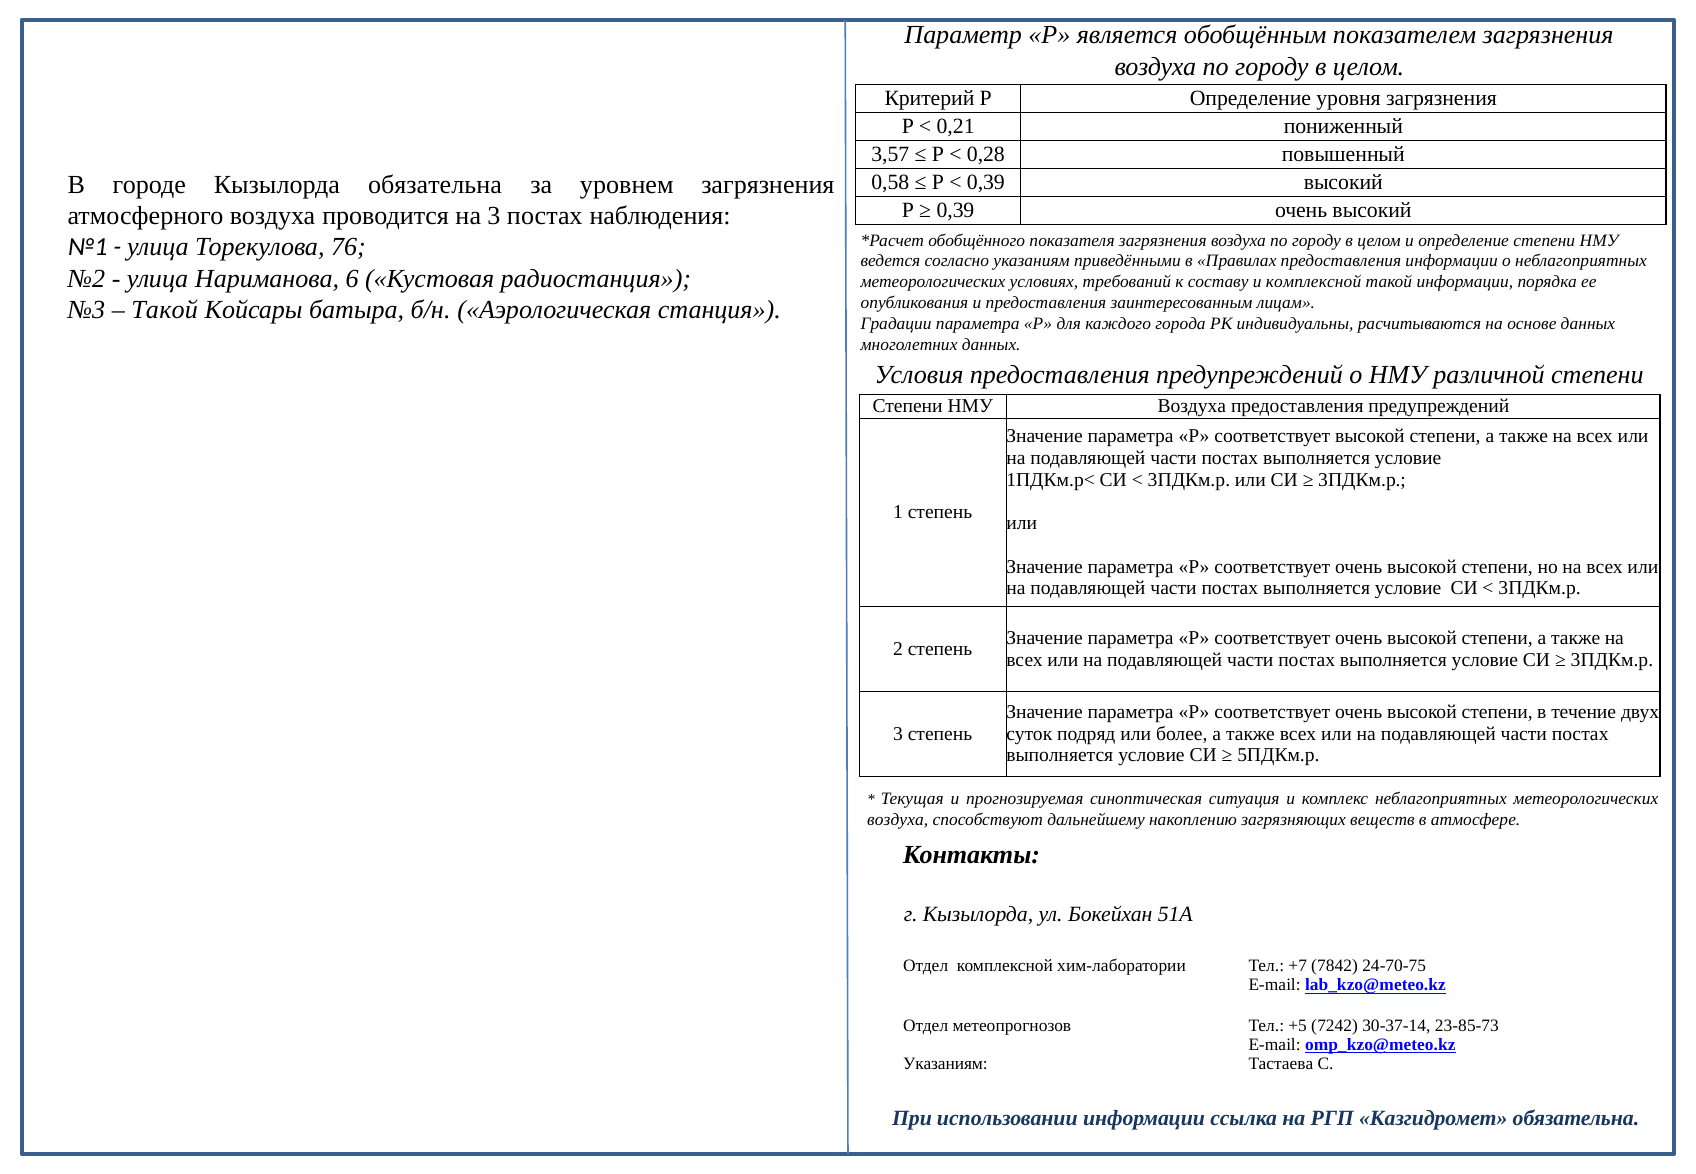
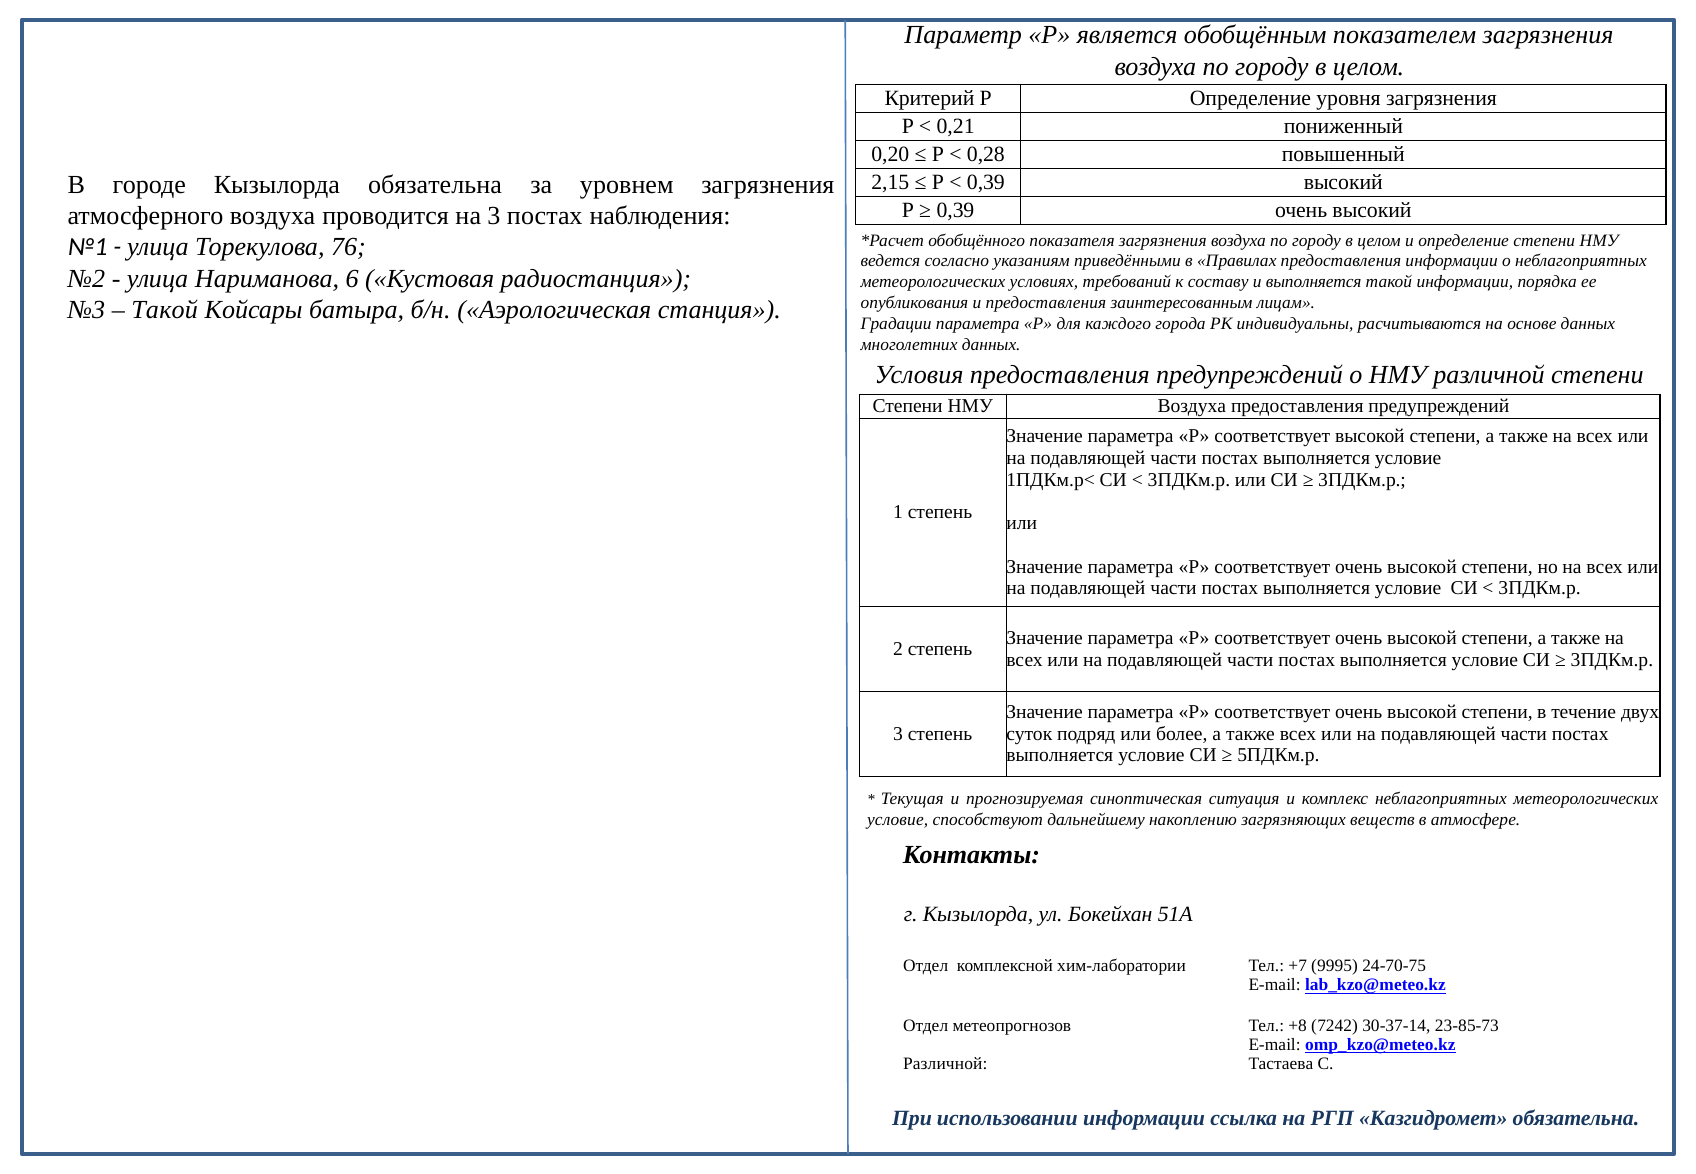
3,57: 3,57 -> 0,20
0,58: 0,58 -> 2,15
и комплексной: комплексной -> выполняется
воздуха at (898, 819): воздуха -> условие
7842: 7842 -> 9995
+5: +5 -> +8
Указаниям at (945, 1064): Указаниям -> Различной
